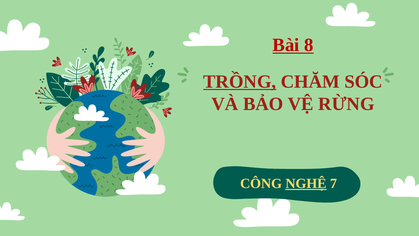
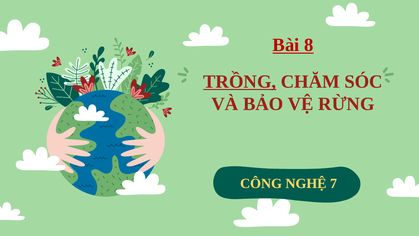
NGHỆ underline: present -> none
